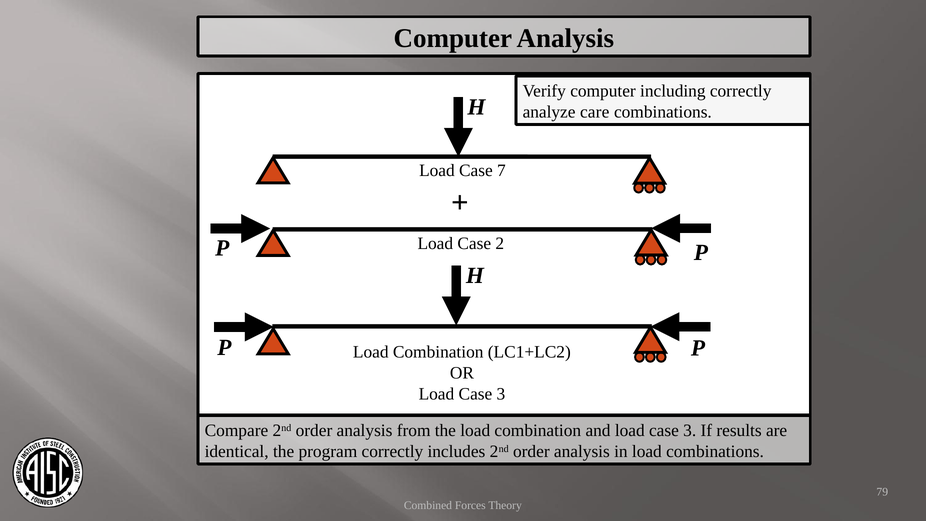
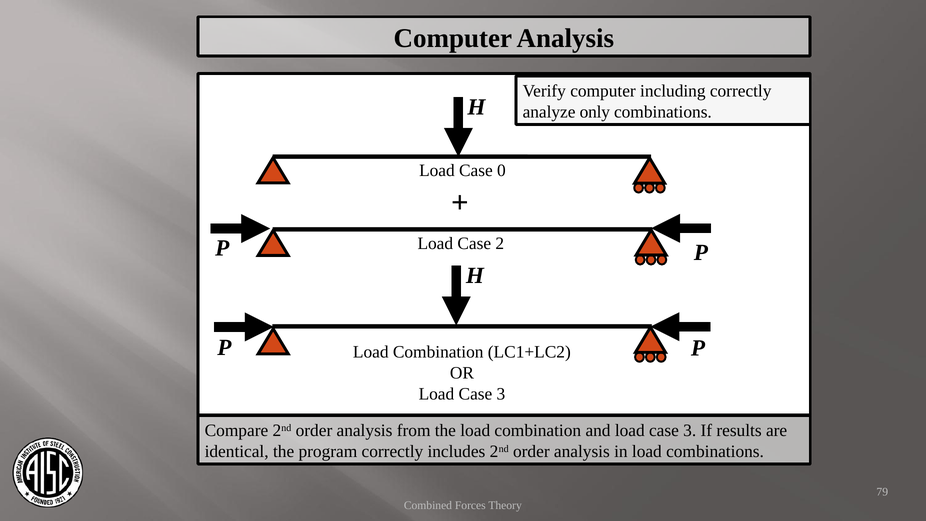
care: care -> only
7: 7 -> 0
